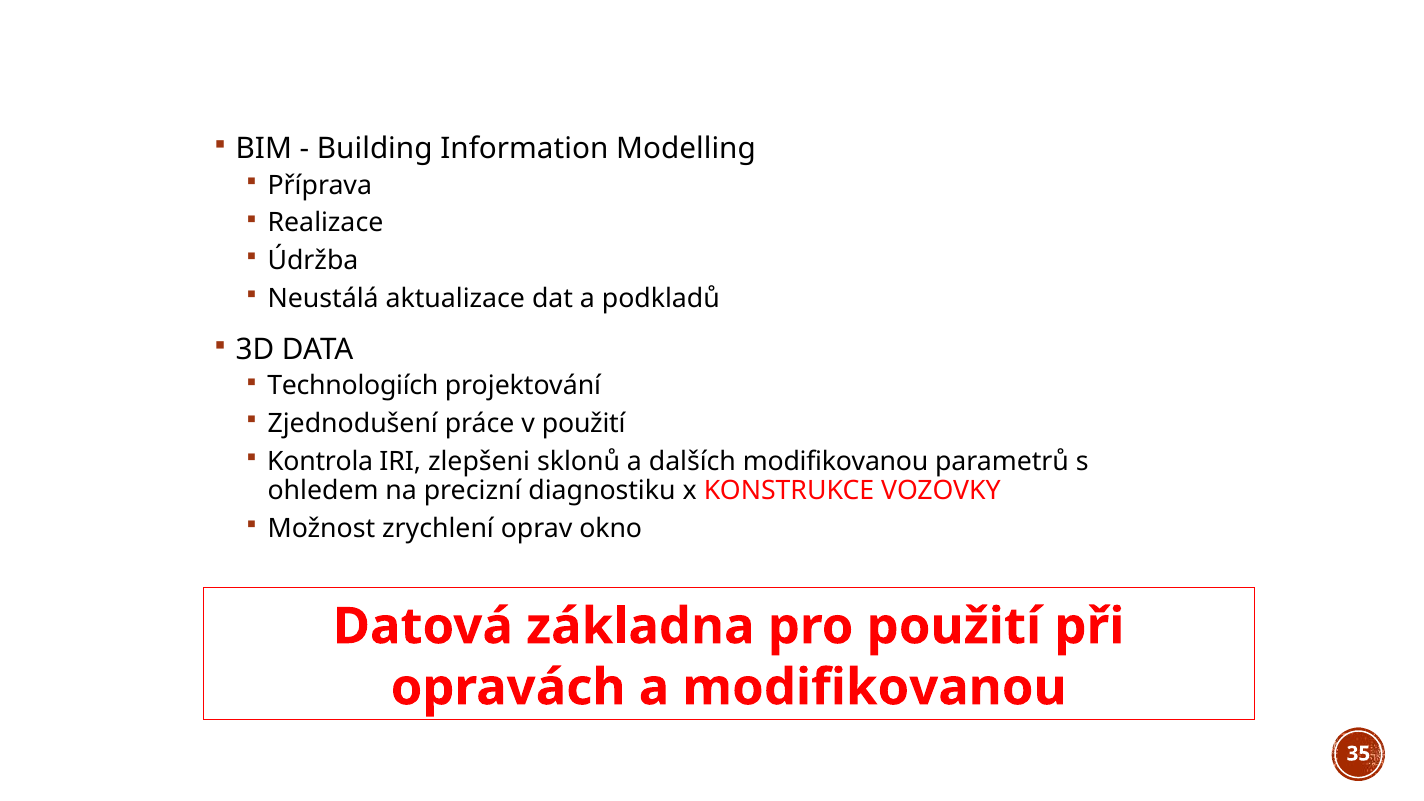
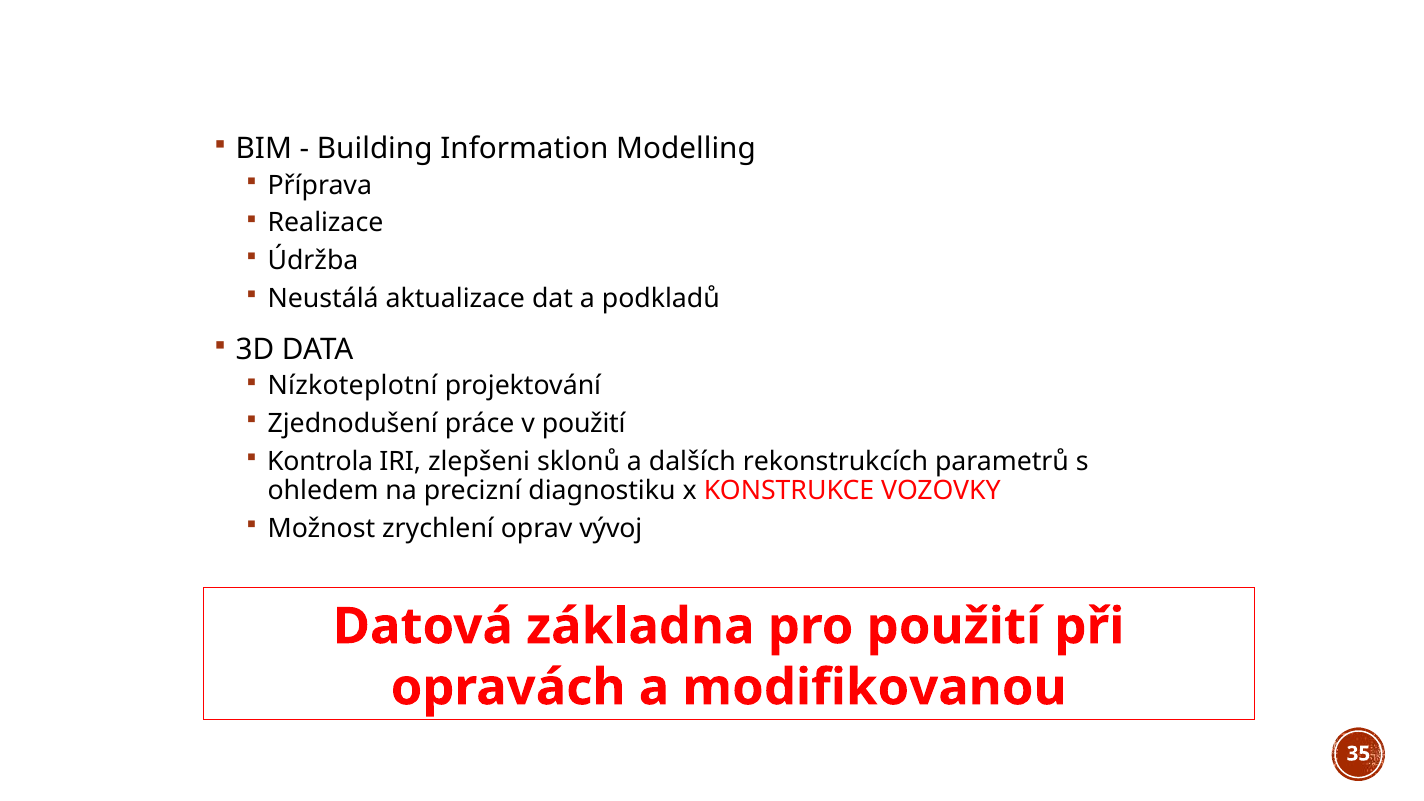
Technologiích: Technologiích -> Nízkoteplotní
dalších modifikovanou: modifikovanou -> rekonstrukcích
okno: okno -> vývoj
